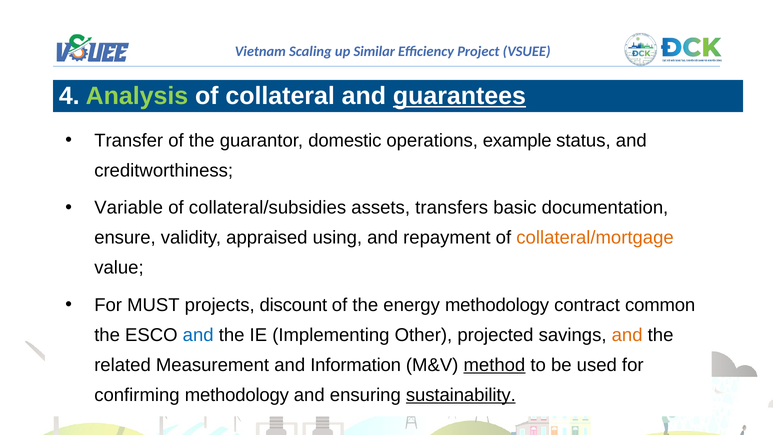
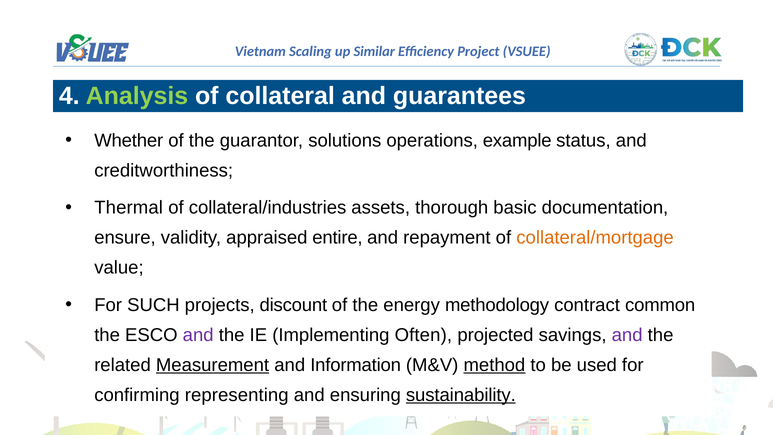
guarantees underline: present -> none
Transfer: Transfer -> Whether
domestic: domestic -> solutions
Variable: Variable -> Thermal
collateral/subsidies: collateral/subsidies -> collateral/industries
transfers: transfers -> thorough
using: using -> entire
MUST: MUST -> SUCH
and at (198, 335) colour: blue -> purple
Other: Other -> Often
and at (627, 335) colour: orange -> purple
Measurement underline: none -> present
confirming methodology: methodology -> representing
